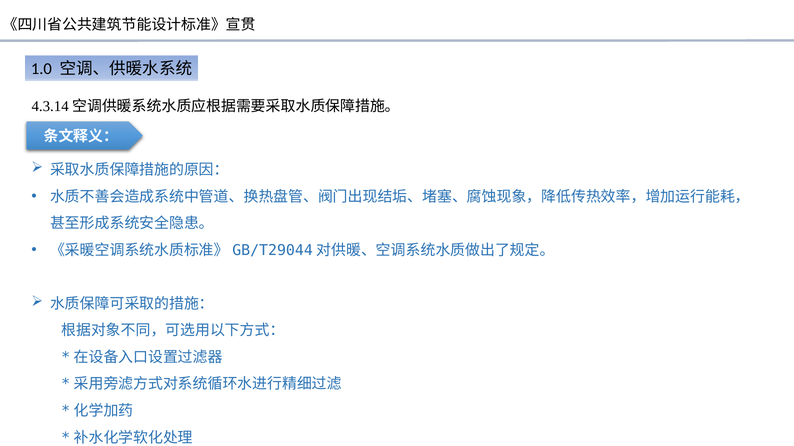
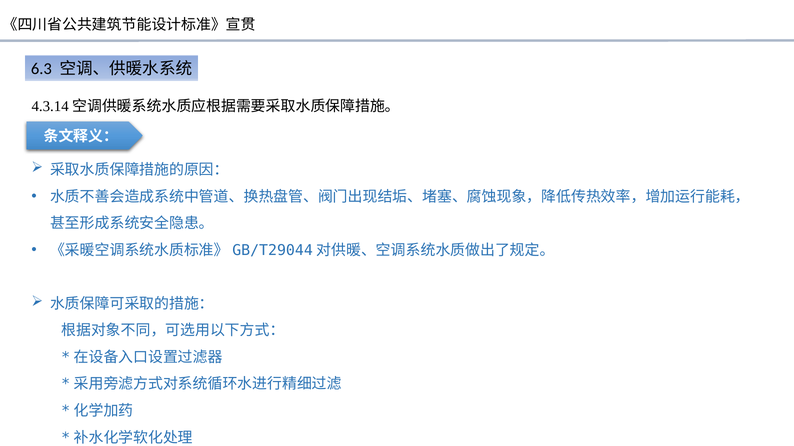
1.0: 1.0 -> 6.3
